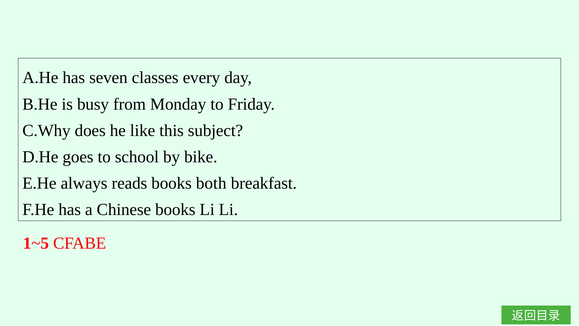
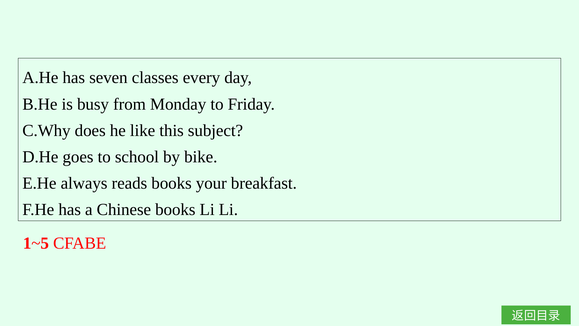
both: both -> your
